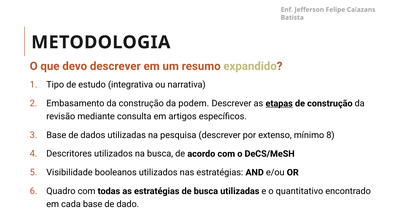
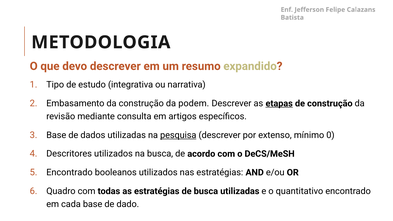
pesquisa underline: none -> present
8: 8 -> 0
Visibilidade at (69, 172): Visibilidade -> Encontrado
